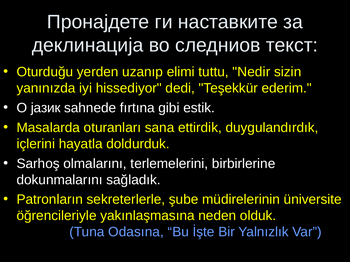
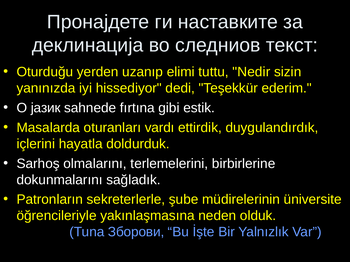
sana: sana -> vardı
Odasına: Odasına -> Зборови
